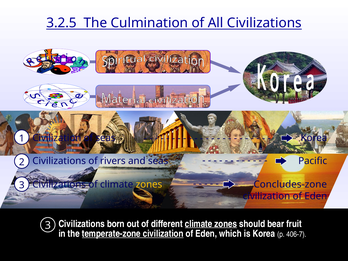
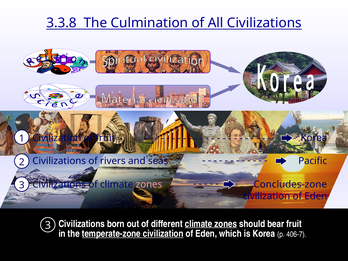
3.2.5: 3.2.5 -> 3.3.8
of seas: seas -> fruit
zones at (149, 184) colour: yellow -> pink
